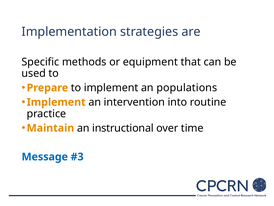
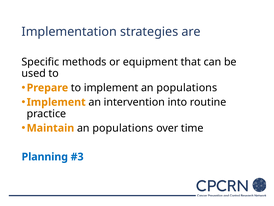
Maintain an instructional: instructional -> populations
Message: Message -> Planning
